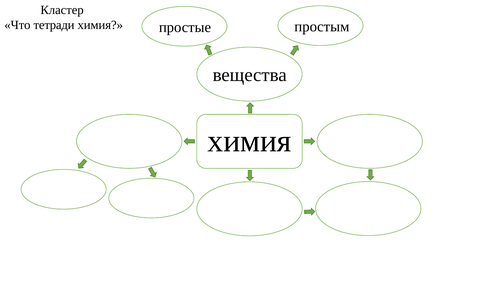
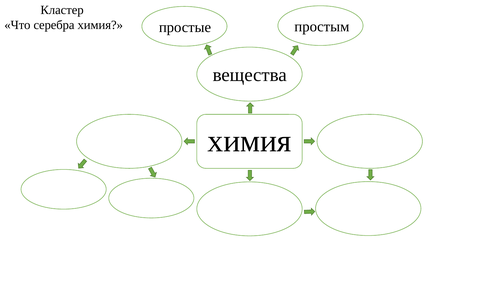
тетради: тетради -> серебра
